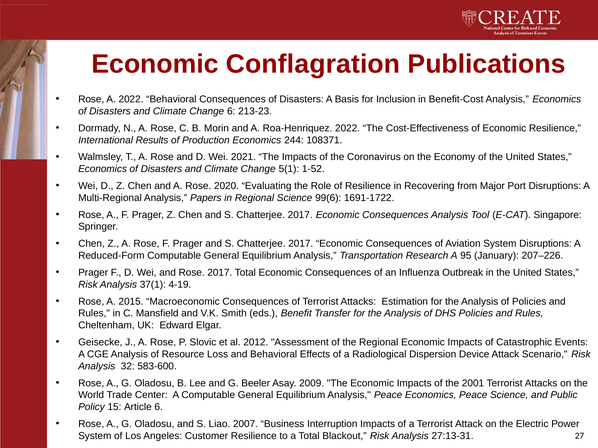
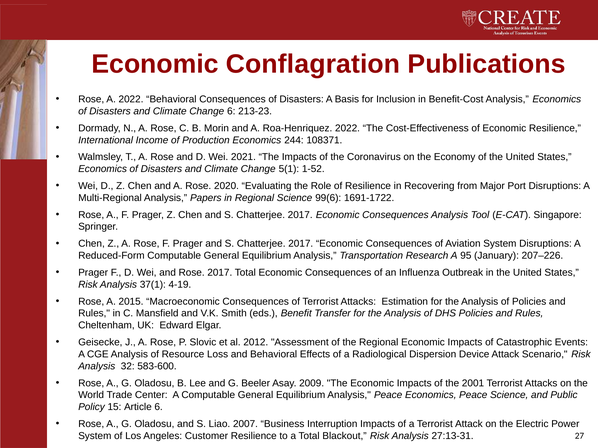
Results: Results -> Income
